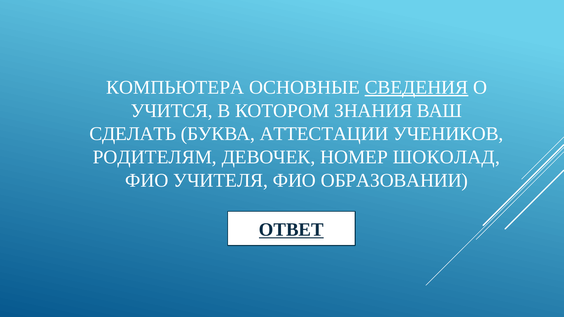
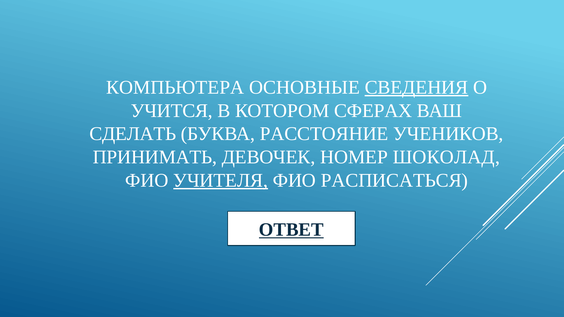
ЗНАНИЯ: ЗНАНИЯ -> СФЕРАХ
АТТЕСТАЦИИ: АТТЕСТАЦИИ -> РАССТОЯНИЕ
РОДИТЕЛЯМ: РОДИТЕЛЯМ -> ПРИНИМАТЬ
УЧИТЕЛЯ underline: none -> present
ОБРАЗОВАНИИ: ОБРАЗОВАНИИ -> РАСПИСАТЬСЯ
